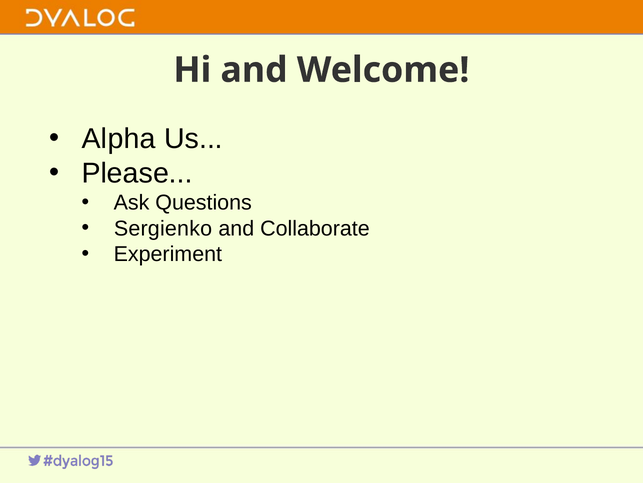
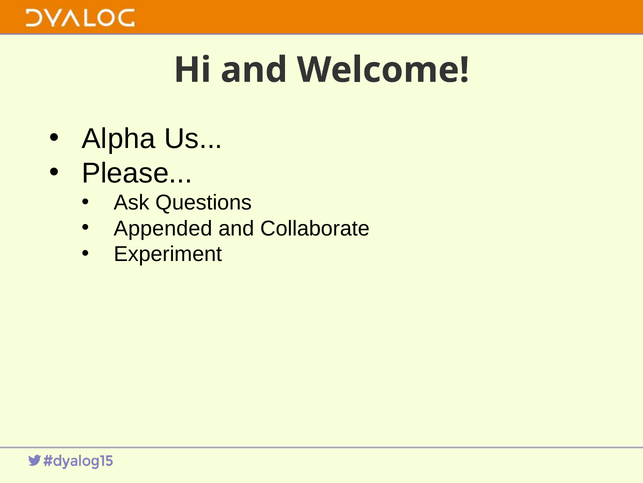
Sergienko: Sergienko -> Appended
